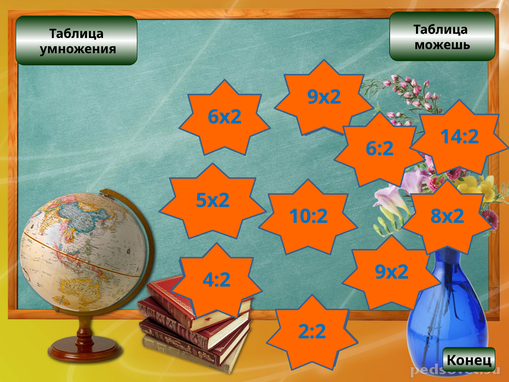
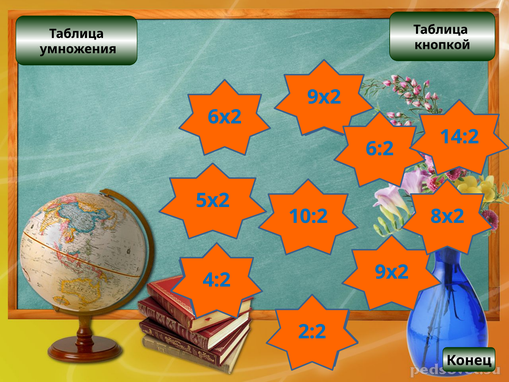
можешь: можешь -> кнопкой
